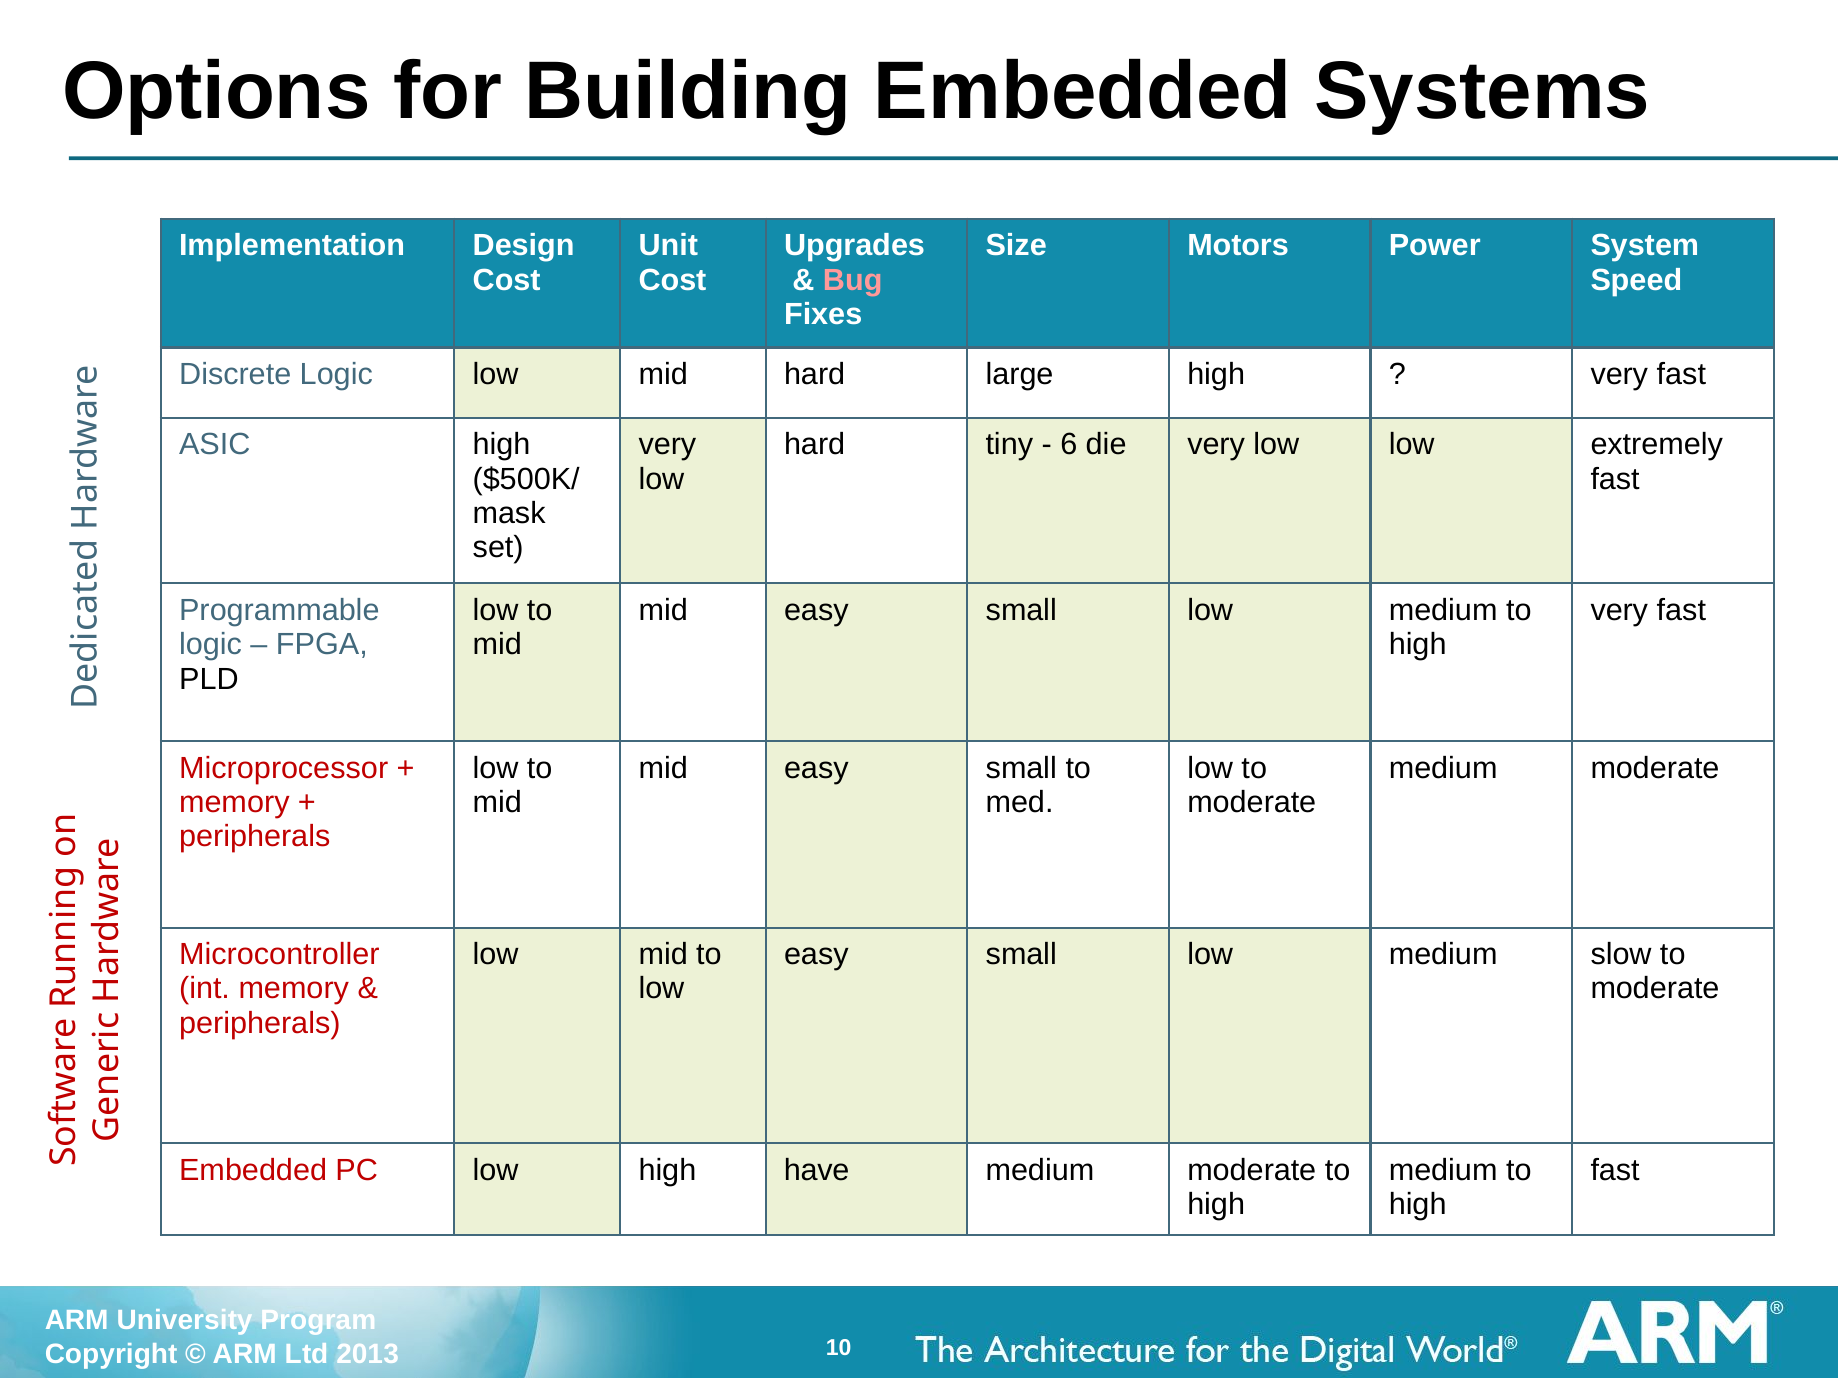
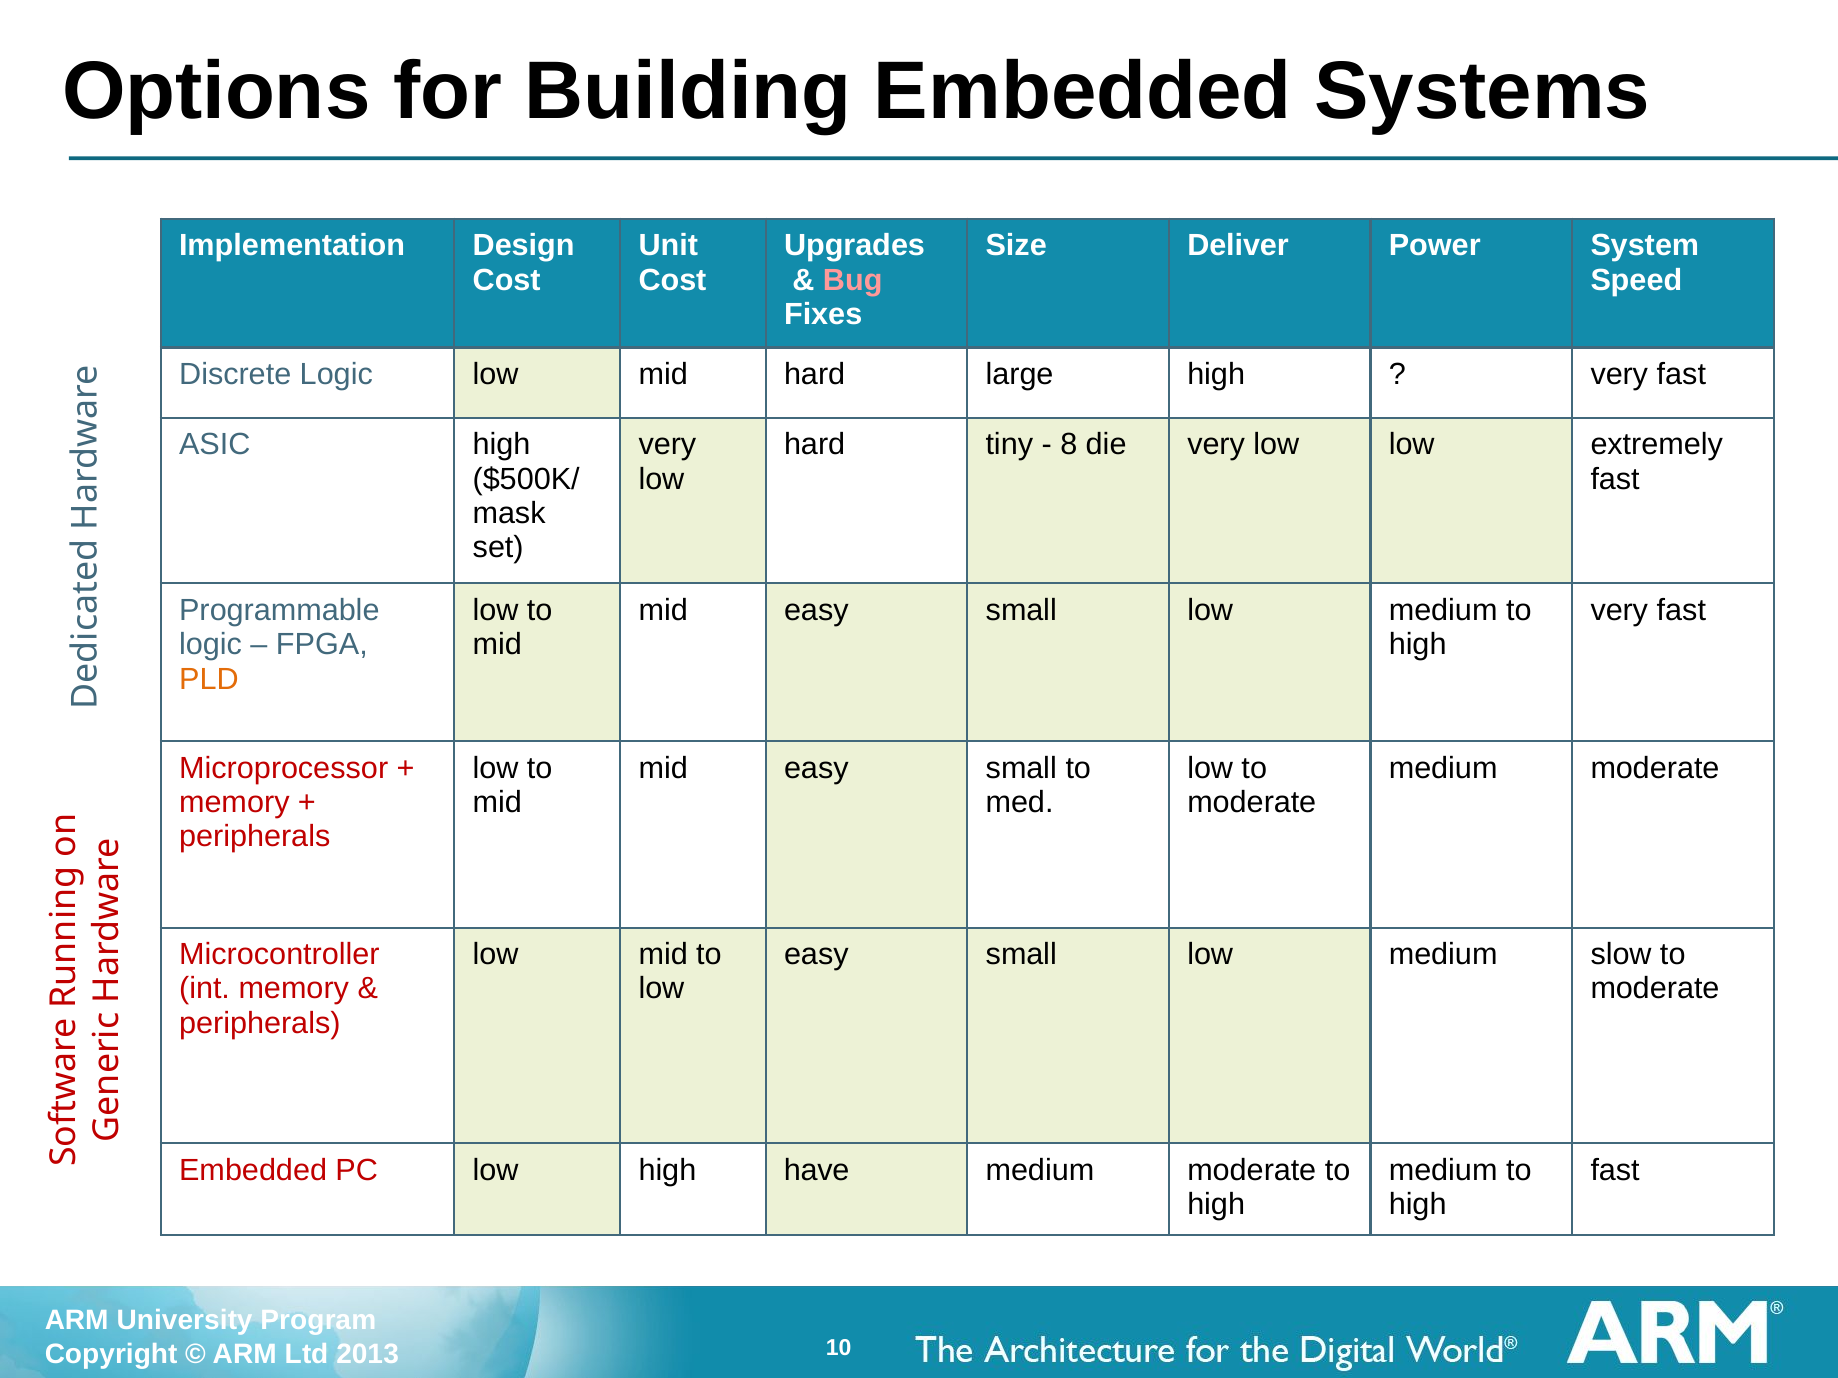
Motors: Motors -> Deliver
6: 6 -> 8
PLD colour: black -> orange
